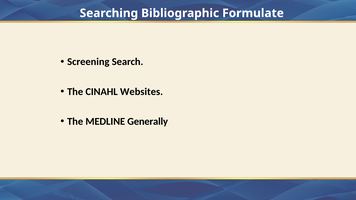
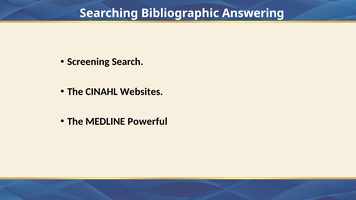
Formulate: Formulate -> Answering
Generally: Generally -> Powerful
